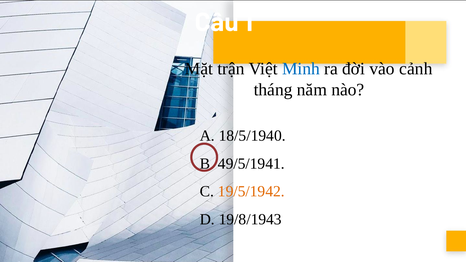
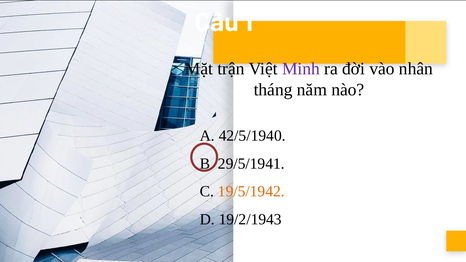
Minh colour: blue -> purple
cảnh: cảnh -> nhân
18/5/1940: 18/5/1940 -> 42/5/1940
49/5/1941: 49/5/1941 -> 29/5/1941
19/8/1943: 19/8/1943 -> 19/2/1943
